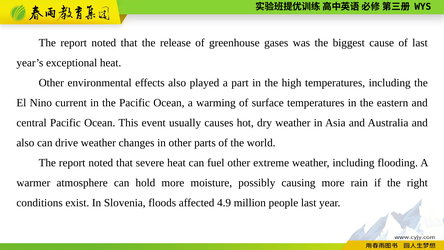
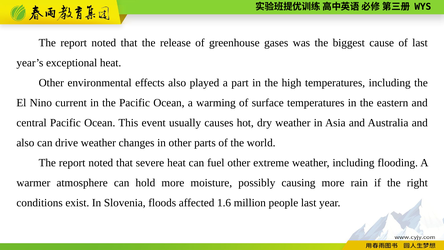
4.9: 4.9 -> 1.6
